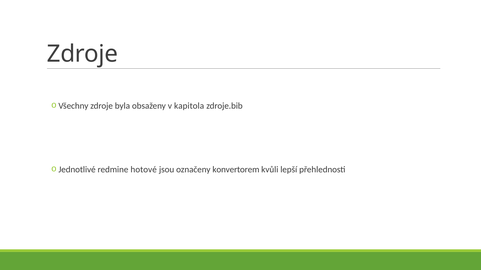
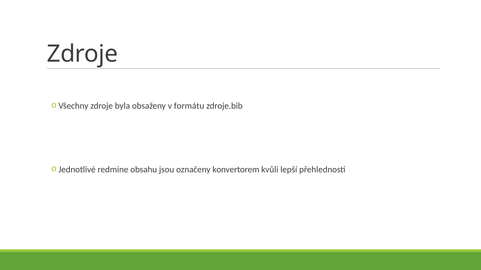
kapitola: kapitola -> formátu
hotové: hotové -> obsahu
